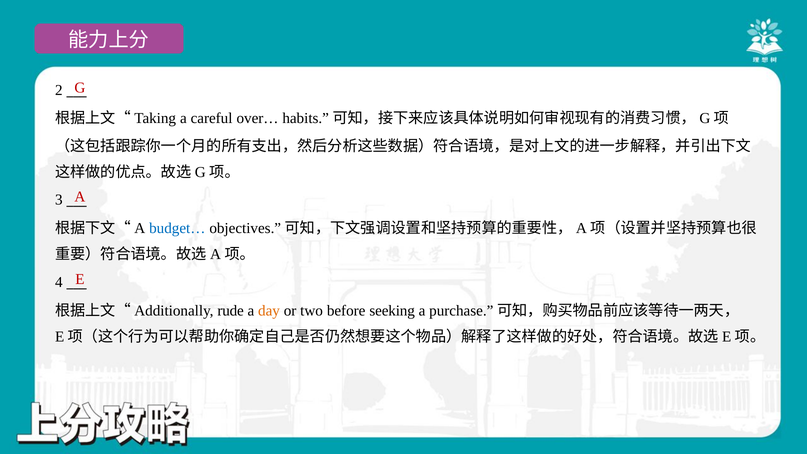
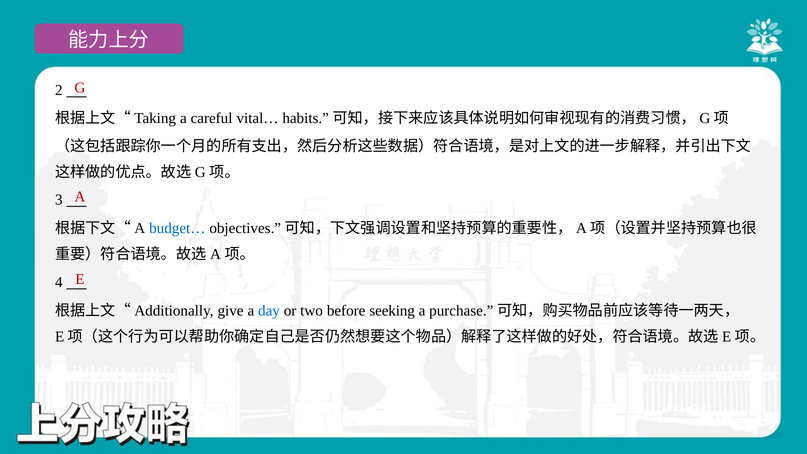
over…: over… -> vital…
rude: rude -> give
day colour: orange -> blue
